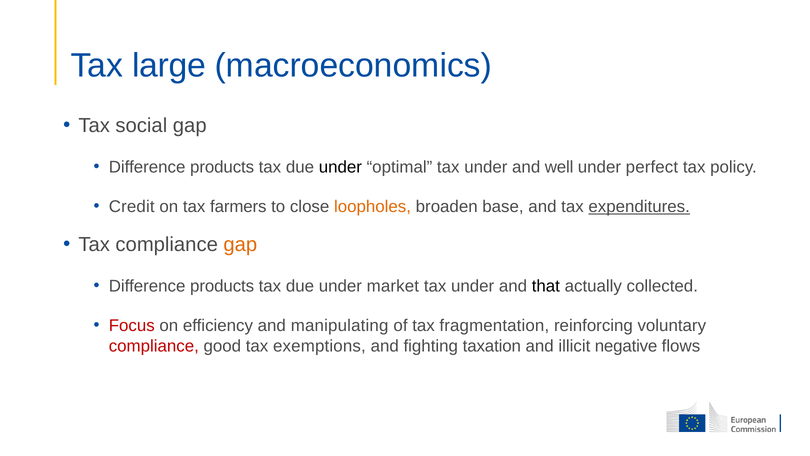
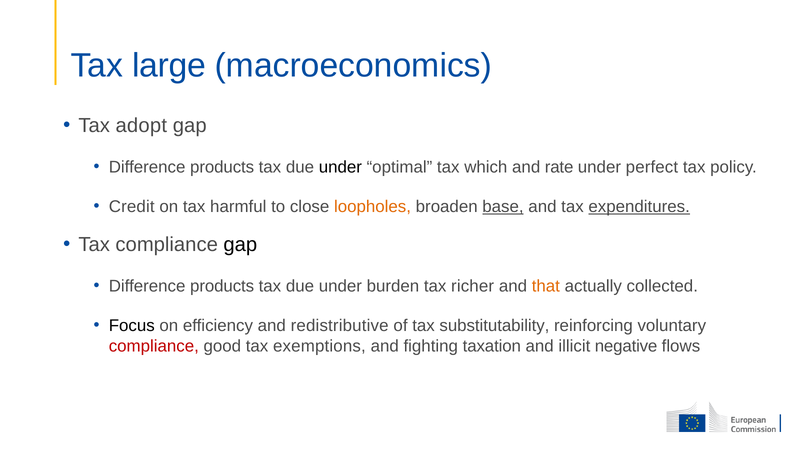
social: social -> adopt
optimal tax under: under -> which
well: well -> rate
farmers: farmers -> harmful
base underline: none -> present
gap at (240, 244) colour: orange -> black
market: market -> burden
under at (473, 286): under -> richer
that colour: black -> orange
Focus colour: red -> black
manipulating: manipulating -> redistributive
fragmentation: fragmentation -> substitutability
